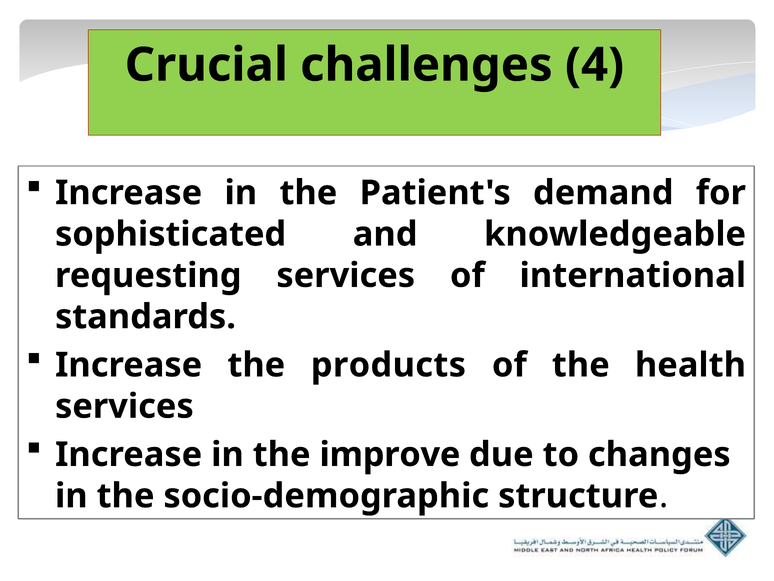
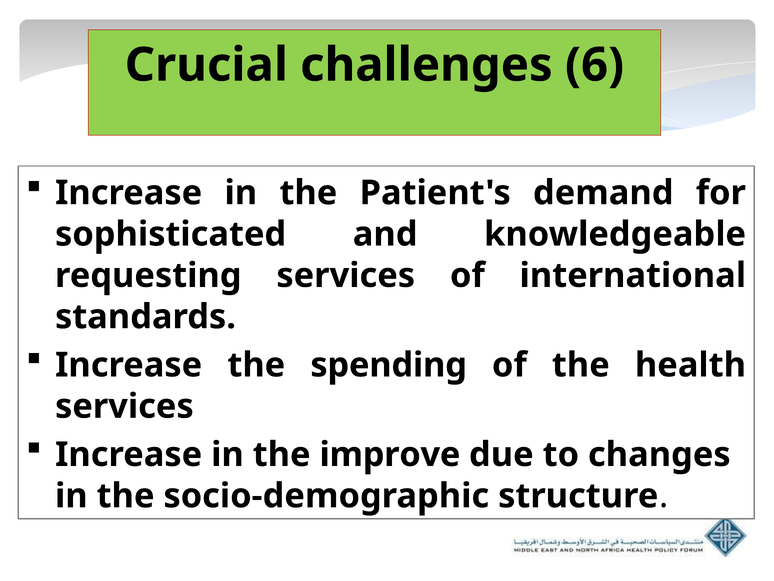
4: 4 -> 6
products: products -> spending
